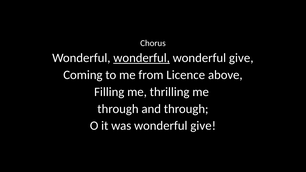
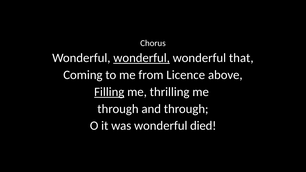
give at (241, 58): give -> that
Filling underline: none -> present
was wonderful give: give -> died
